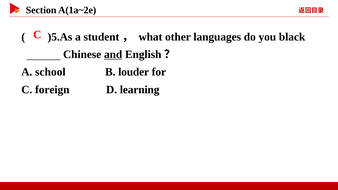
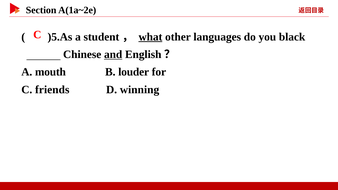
what underline: none -> present
school: school -> mouth
foreign: foreign -> friends
learning: learning -> winning
